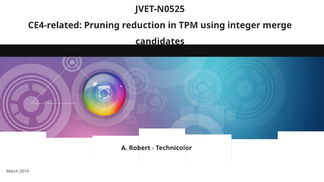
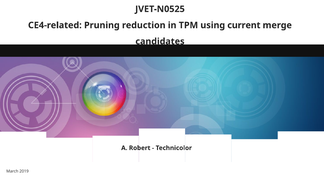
integer: integer -> current
